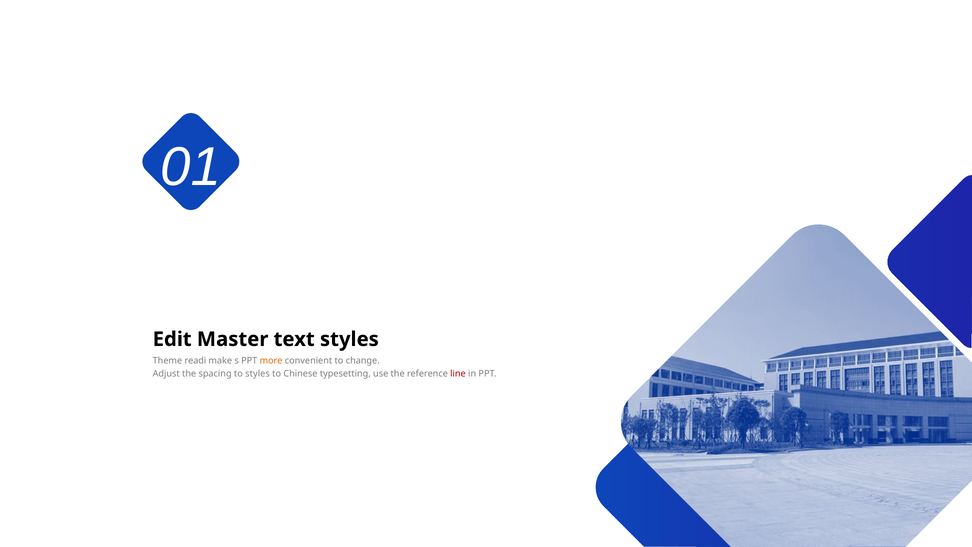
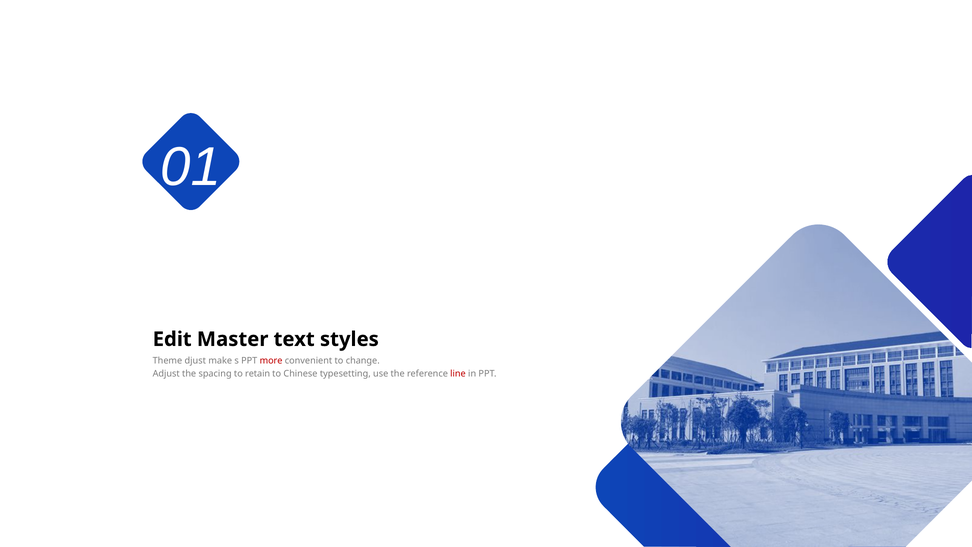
readi: readi -> djust
more colour: orange -> red
to styles: styles -> retain
